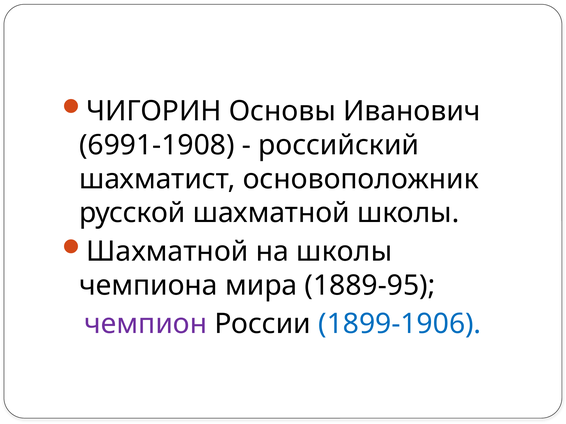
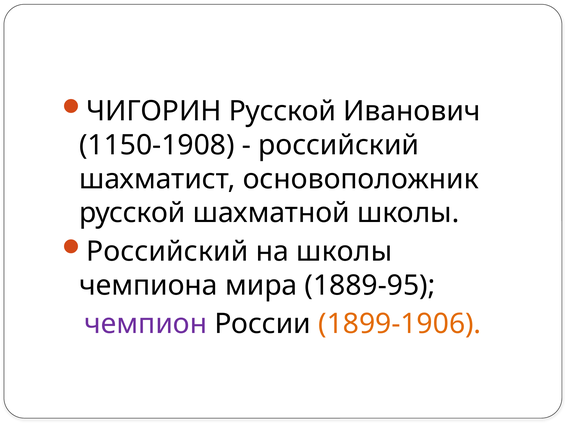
ЧИГОРИН Основы: Основы -> Русской
6991-1908: 6991-1908 -> 1150-1908
Шахматной at (167, 252): Шахматной -> Российский
1899-1906 colour: blue -> orange
